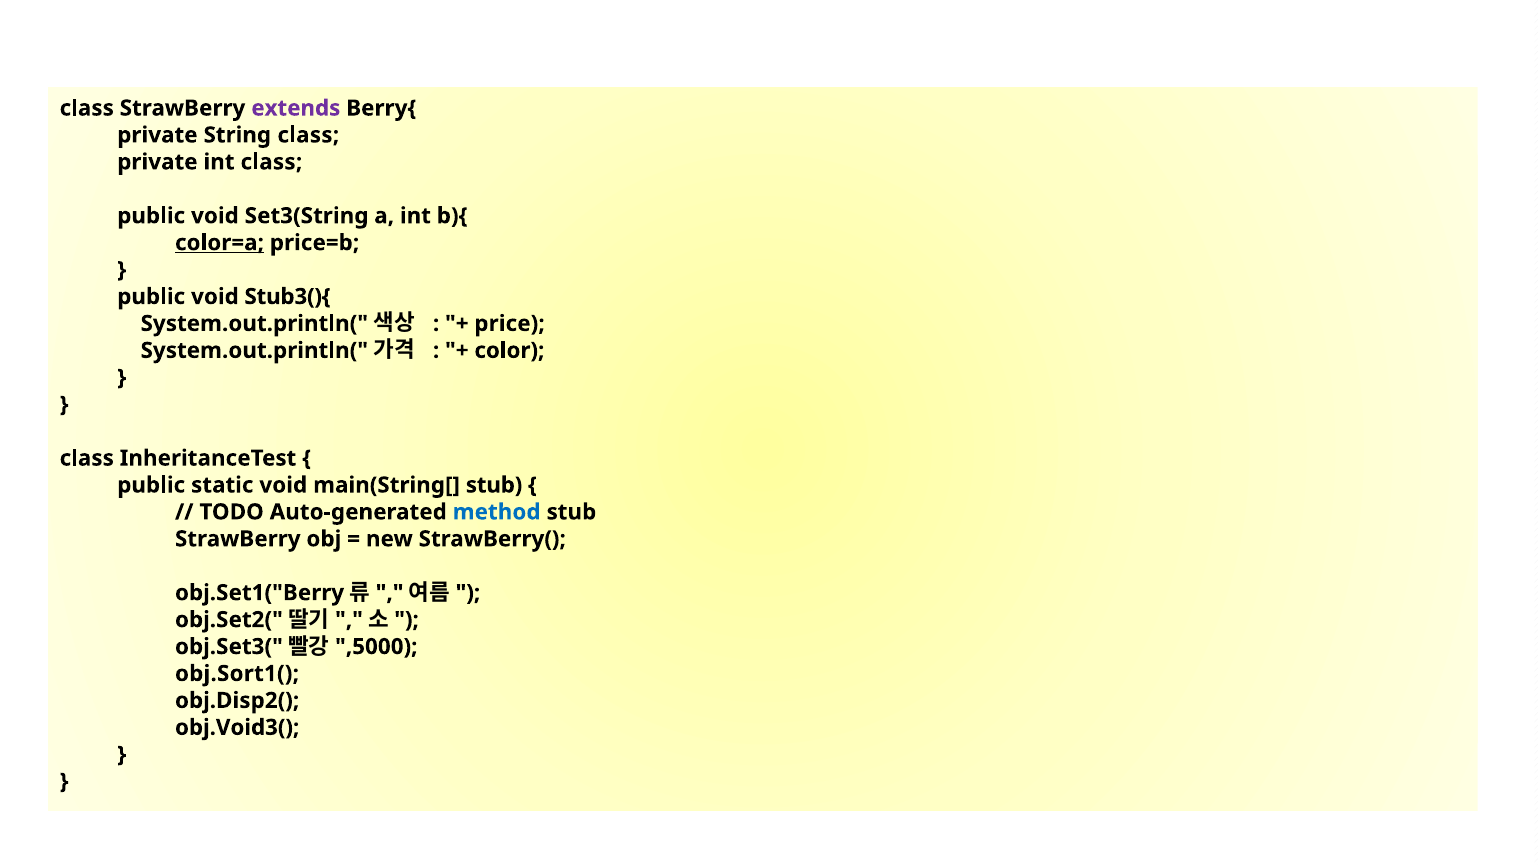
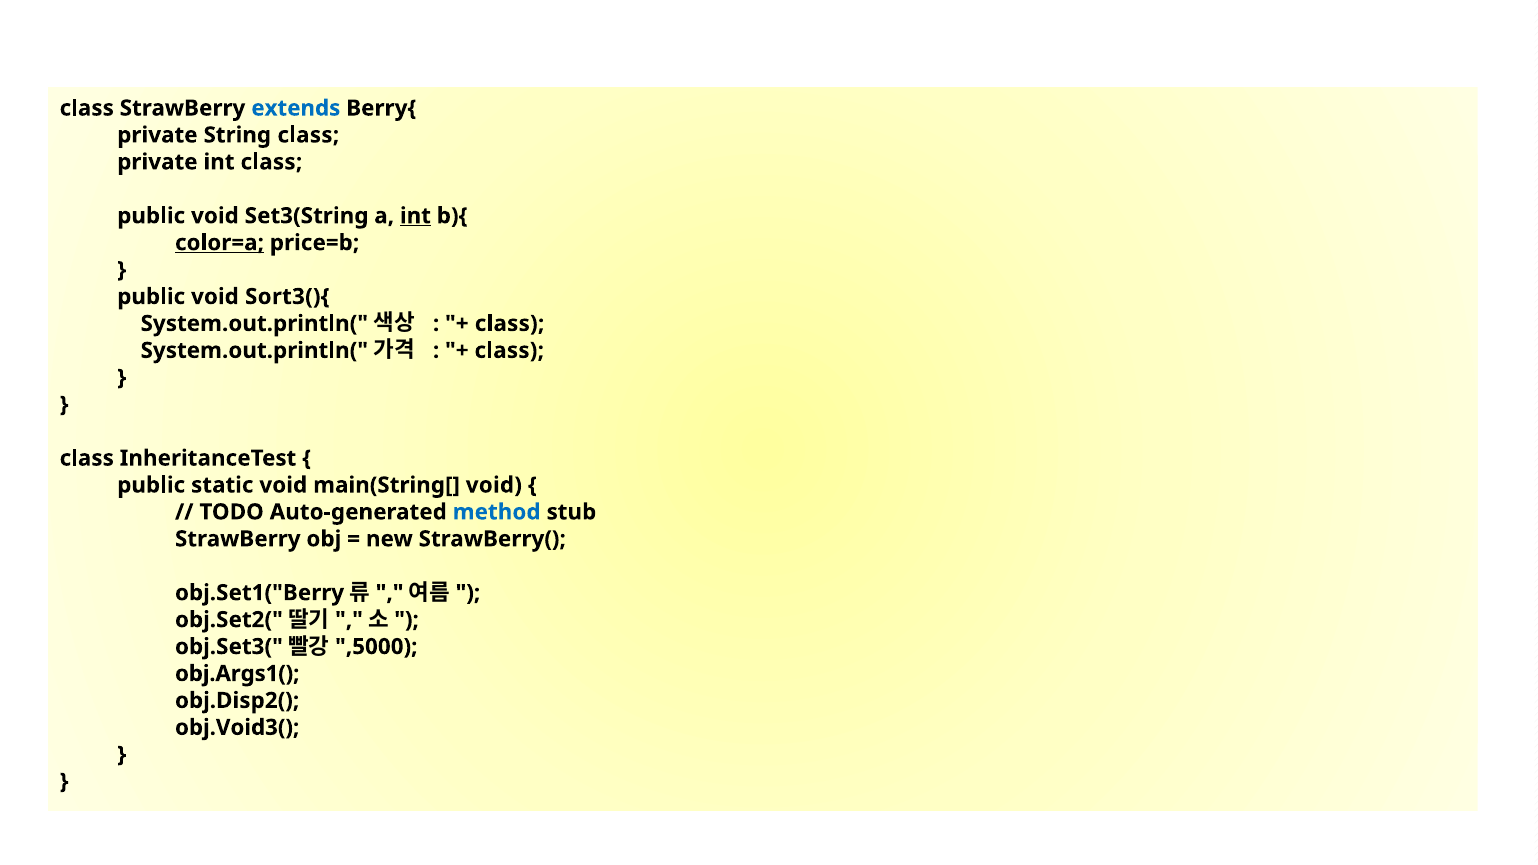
extends colour: purple -> blue
int at (415, 216) underline: none -> present
Stub3(){: Stub3(){ -> Sort3(){
price at (510, 324): price -> class
color at (509, 351): color -> class
main(String[ stub: stub -> void
obj.Sort1(: obj.Sort1( -> obj.Args1(
